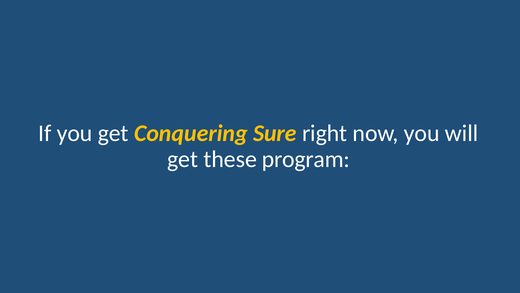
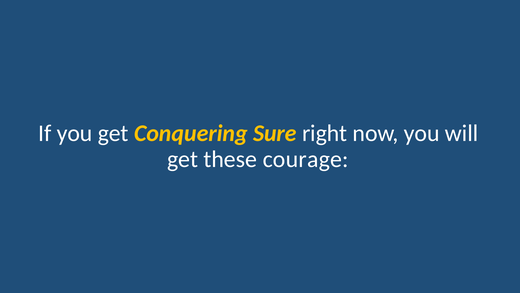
program: program -> courage
